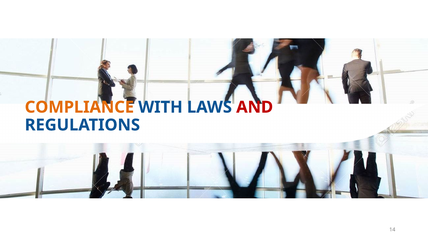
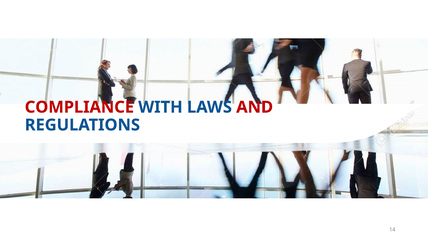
COMPLIANCE colour: orange -> red
